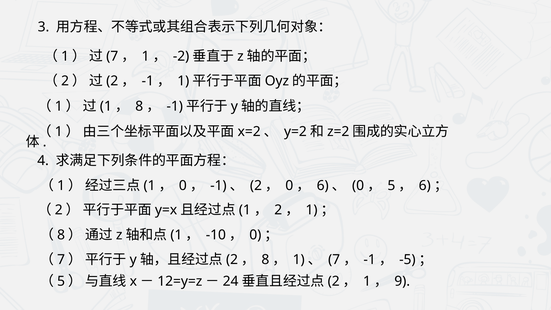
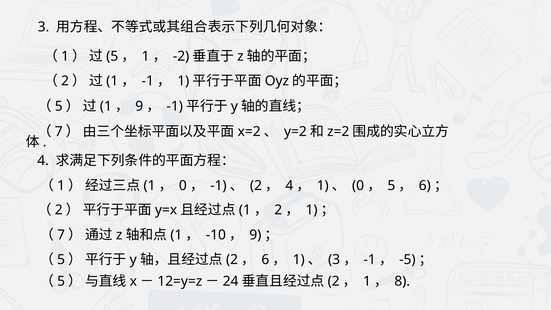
7 at (112, 56): 7 -> 5
2 at (112, 81): 2 -> 1
1 at (59, 106): 1 -> 5
8 at (139, 106): 8 -> 9
1 at (59, 131): 1 -> 7
0 at (289, 186): 0 -> 4
6 at (323, 186): 6 -> 1
8 at (61, 235): 8 -> 7
0 at (255, 235): 0 -> 9
7 at (61, 260): 7 -> 5
8 at (265, 260): 8 -> 6
7 at (334, 260): 7 -> 3
9: 9 -> 8
